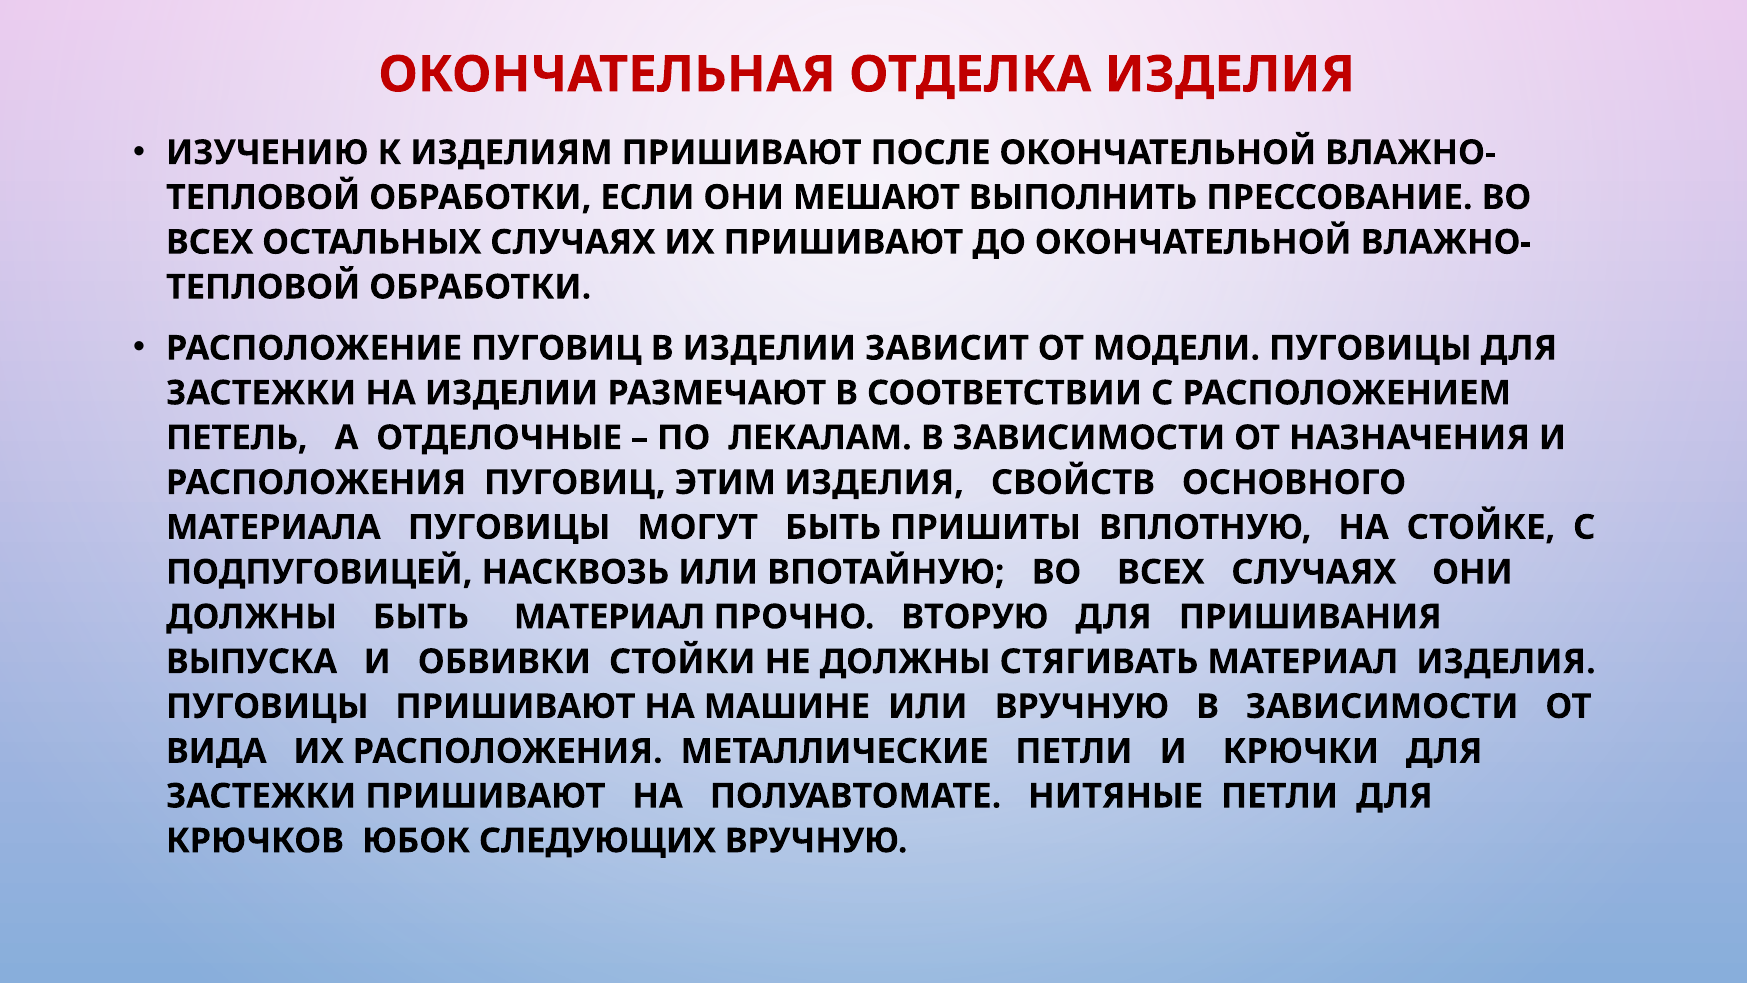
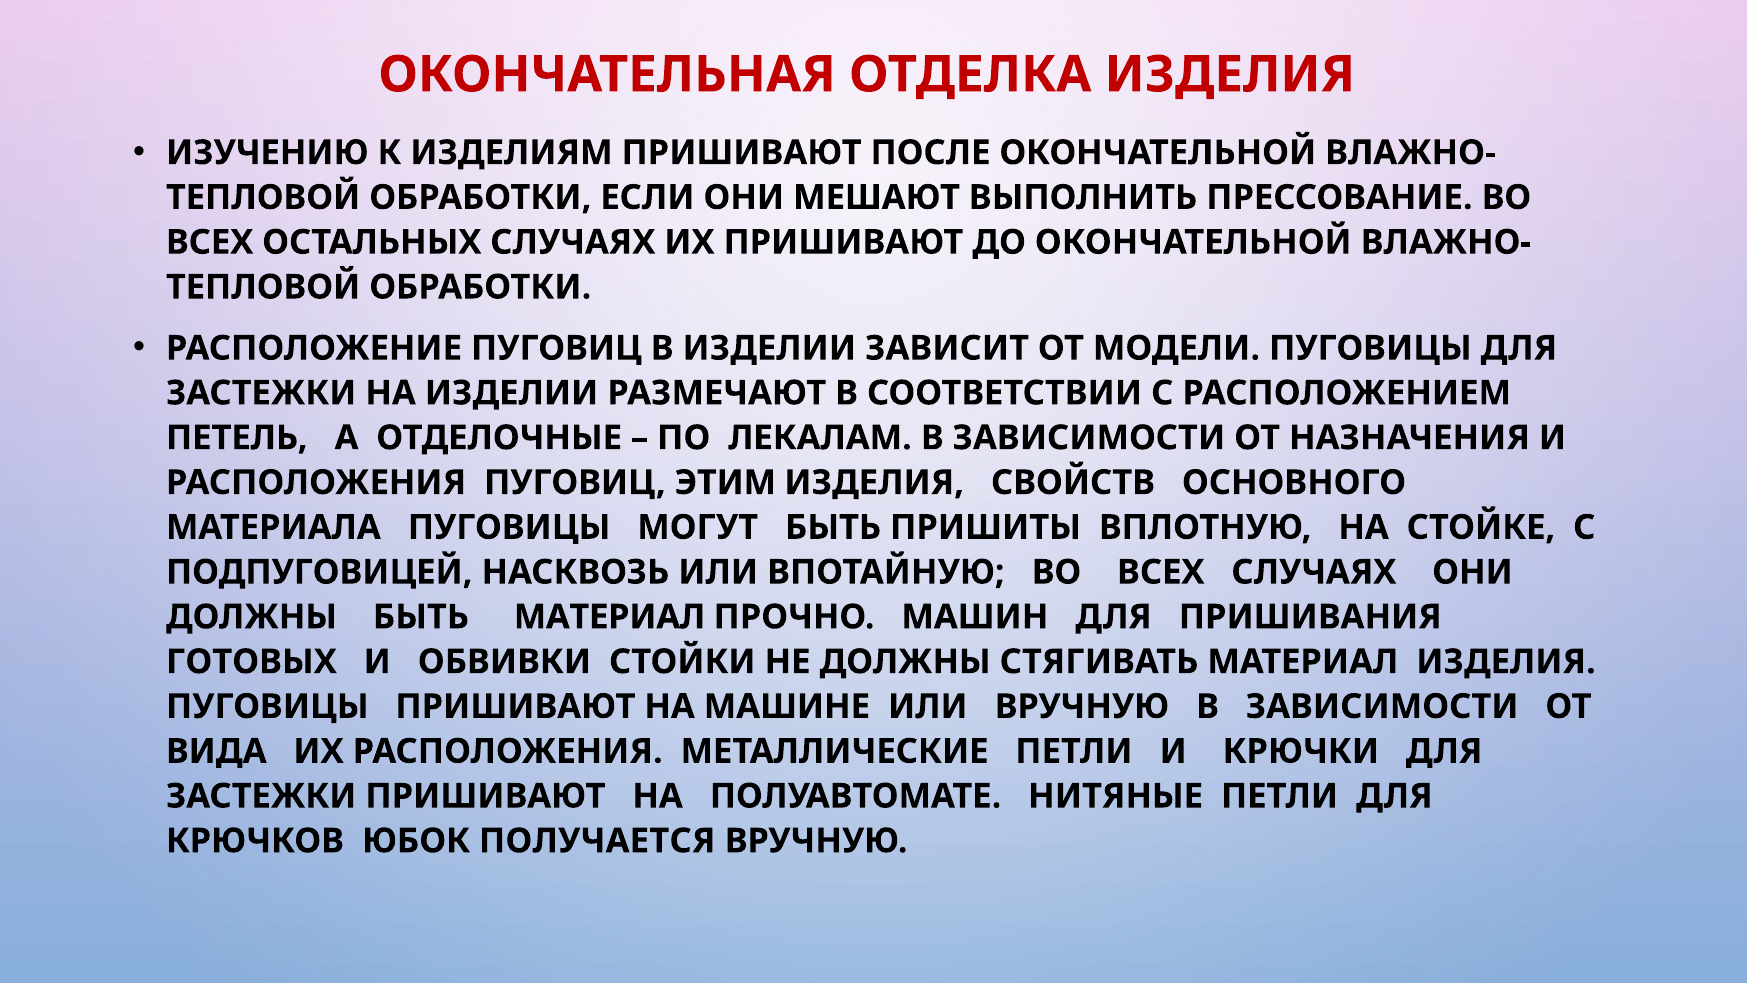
ВТОРУЮ: ВТОРУЮ -> МАШИН
ВЫПУСКА: ВЫПУСКА -> ГОТОВЫХ
СЛЕДУЮЩИХ: СЛЕДУЮЩИХ -> ПОЛУЧАЕТСЯ
